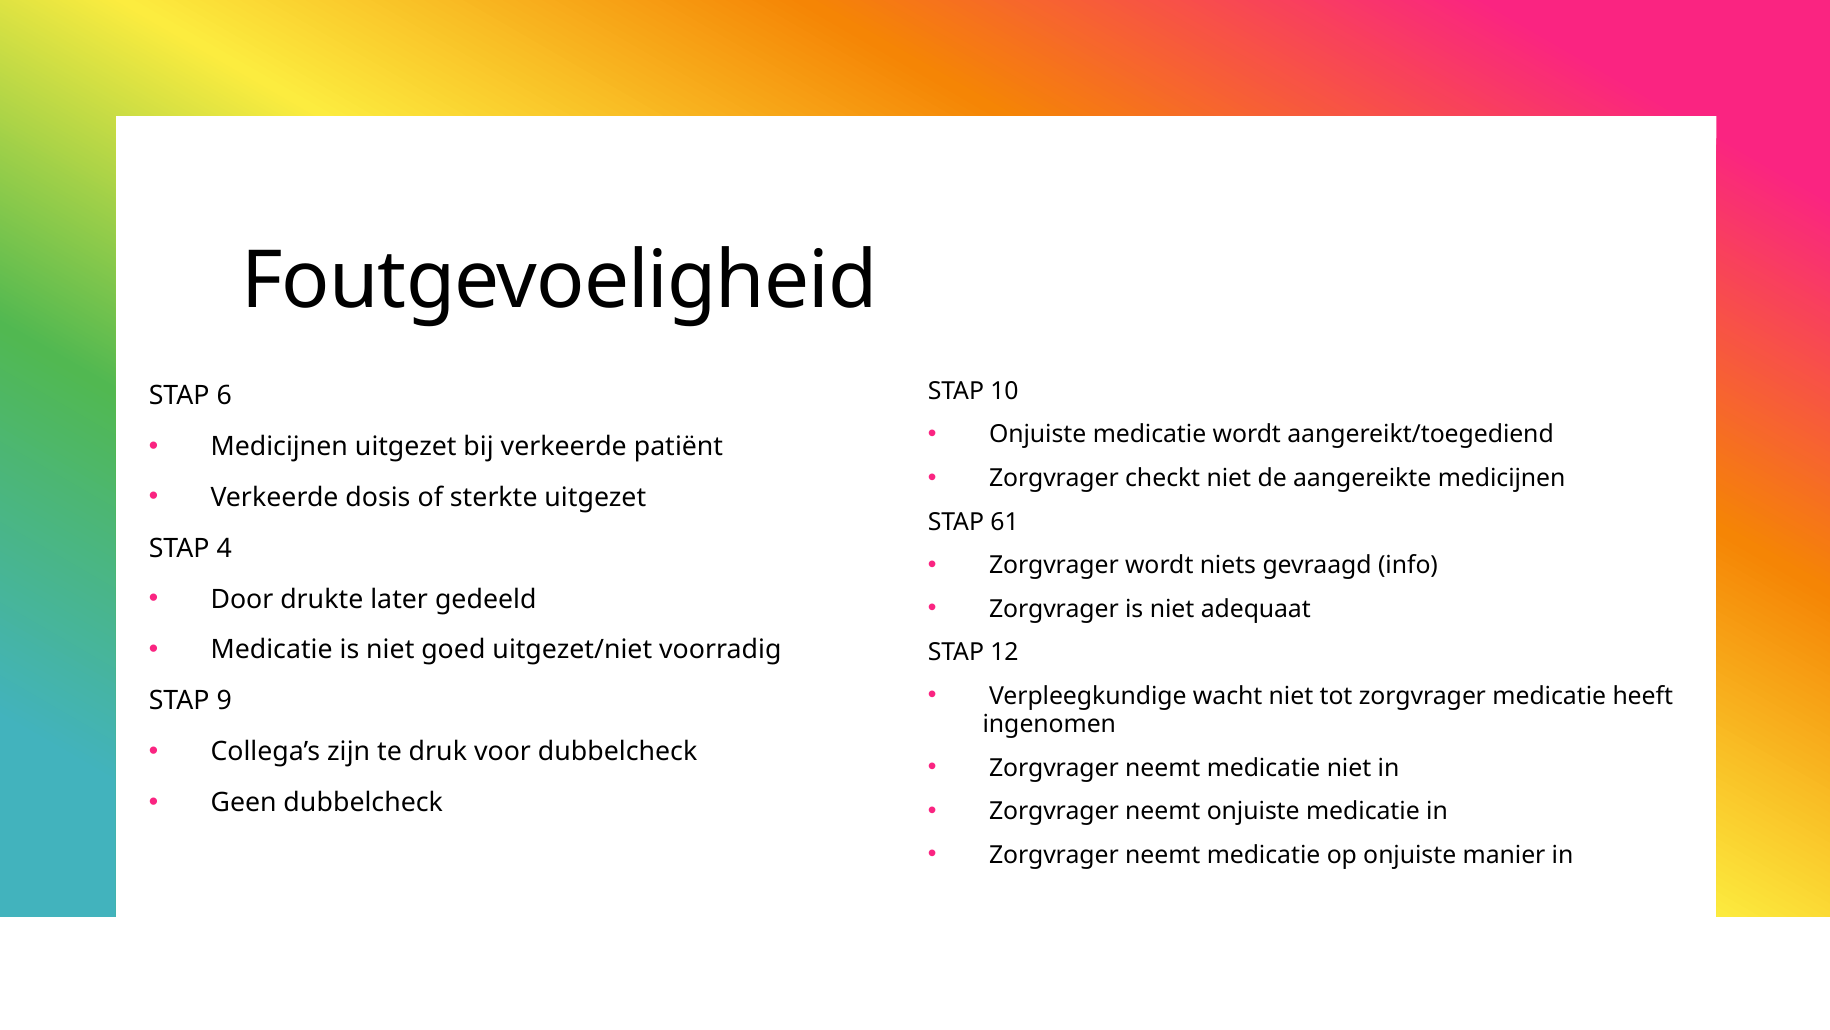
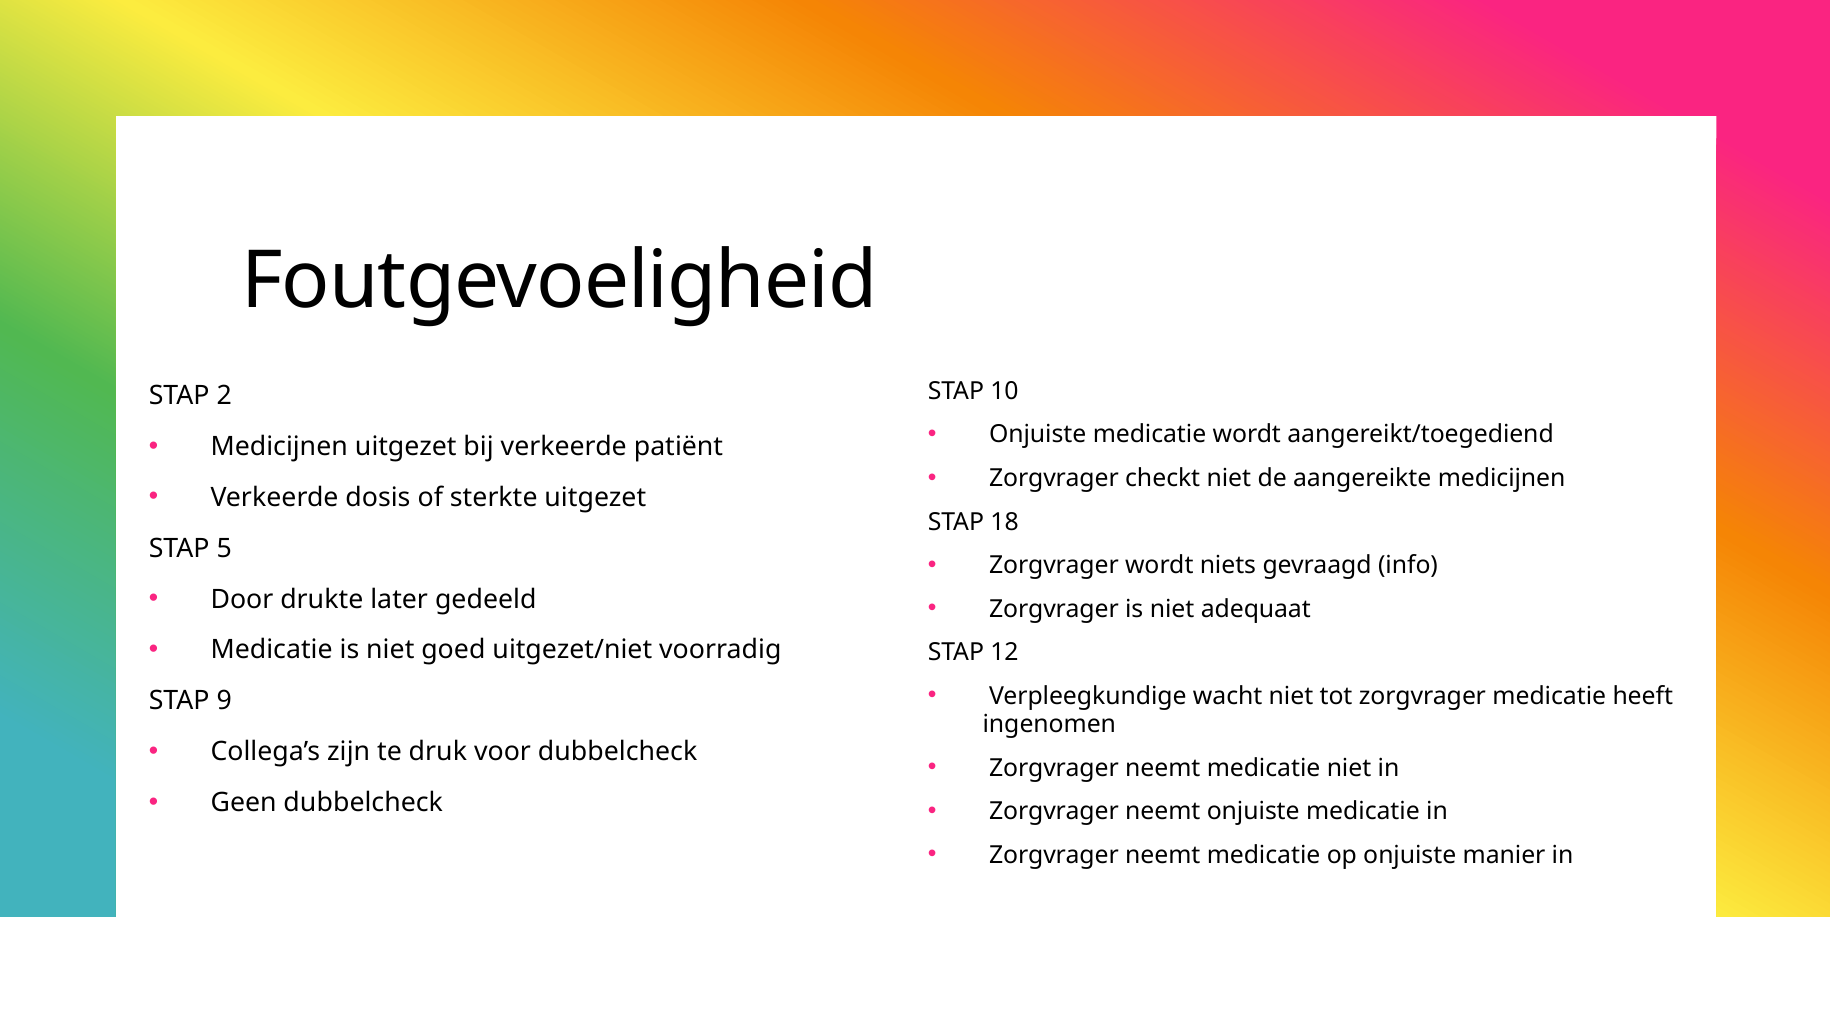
6: 6 -> 2
61: 61 -> 18
4: 4 -> 5
